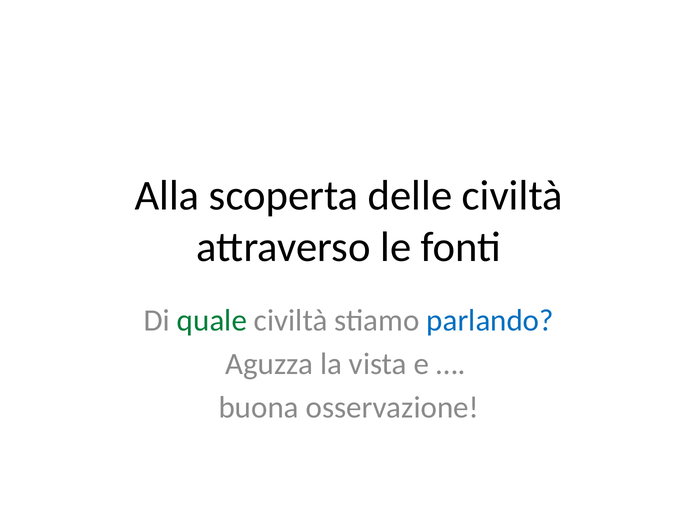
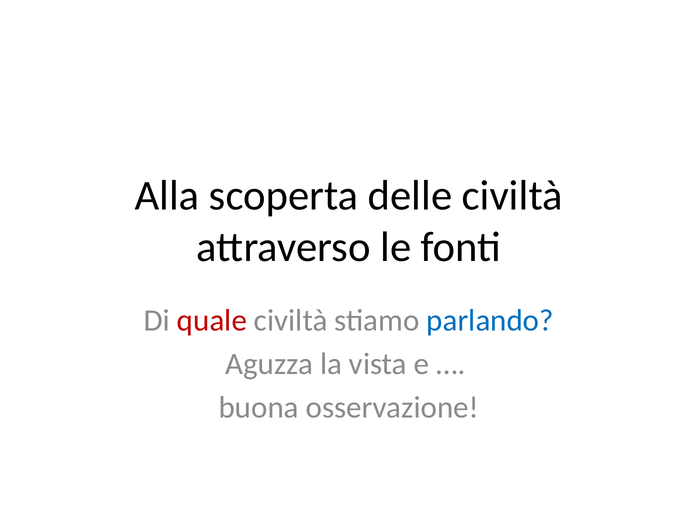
quale colour: green -> red
